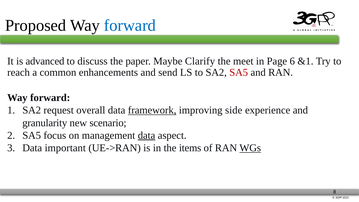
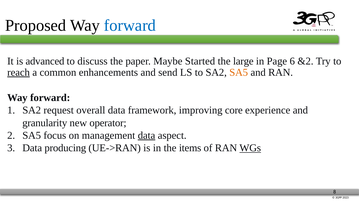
Clarify: Clarify -> Started
meet: meet -> large
&1: &1 -> &2
reach underline: none -> present
SA5 at (239, 72) colour: red -> orange
framework underline: present -> none
side: side -> core
scenario: scenario -> operator
important: important -> producing
